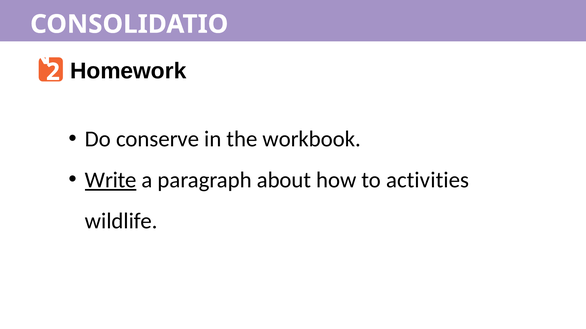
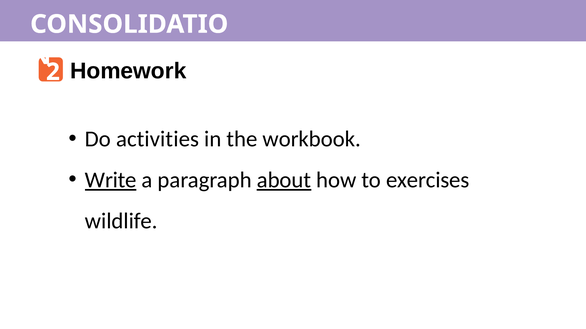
conserve: conserve -> activities
about underline: none -> present
activities: activities -> exercises
